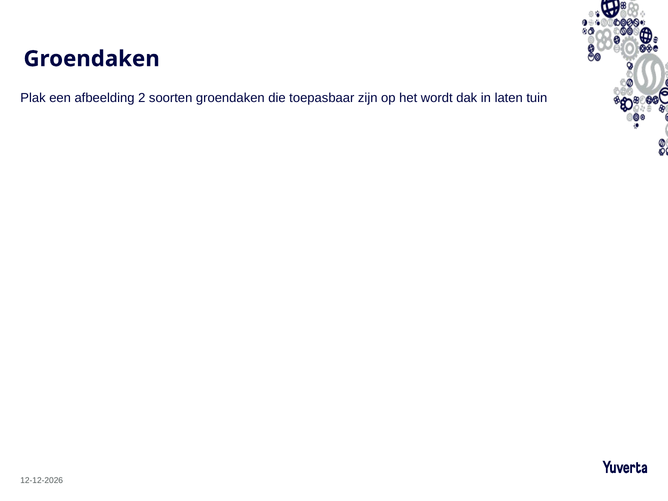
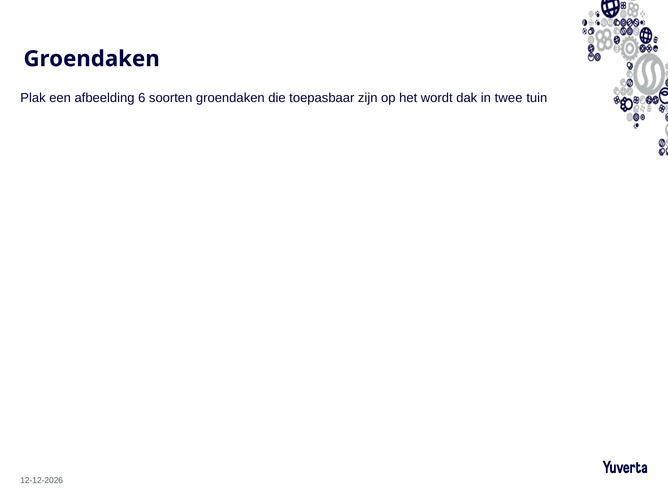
2: 2 -> 6
laten: laten -> twee
